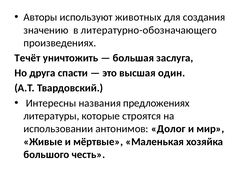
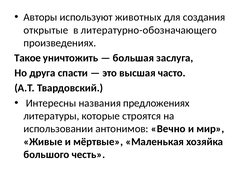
значению: значению -> открытые
Течёт: Течёт -> Такое
один: один -> часто
Долог: Долог -> Вечно
